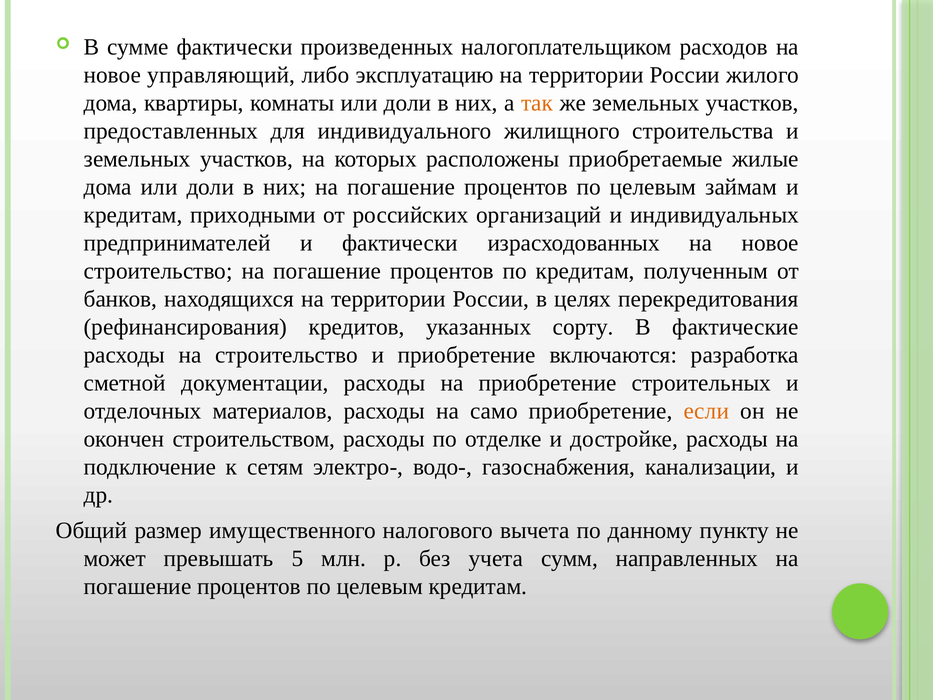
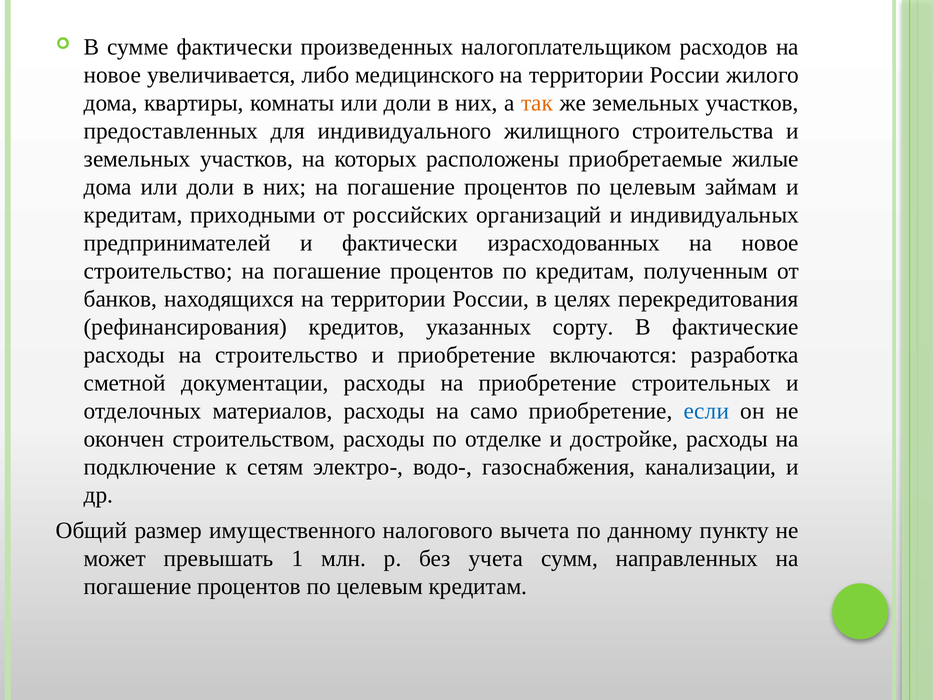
управляющий: управляющий -> увеличивается
эксплуатацию: эксплуатацию -> медицинского
если colour: orange -> blue
5: 5 -> 1
